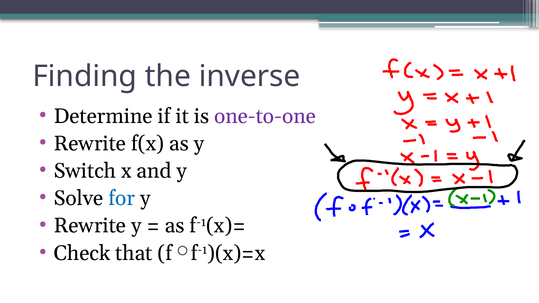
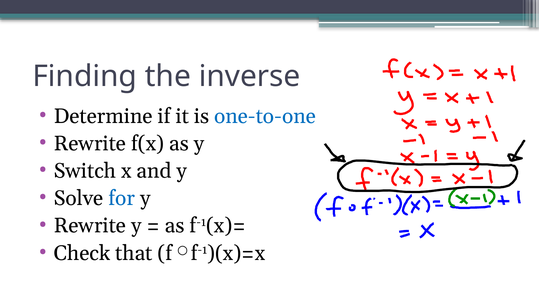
one-to-one colour: purple -> blue
